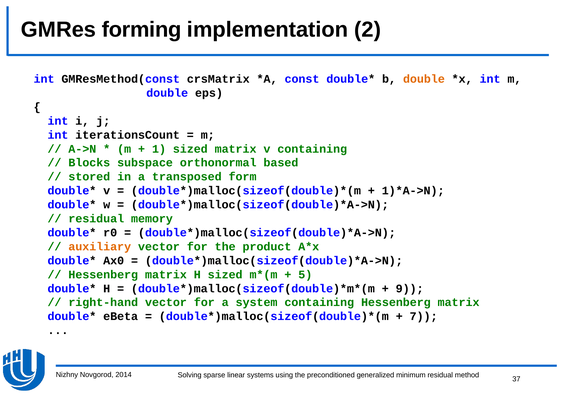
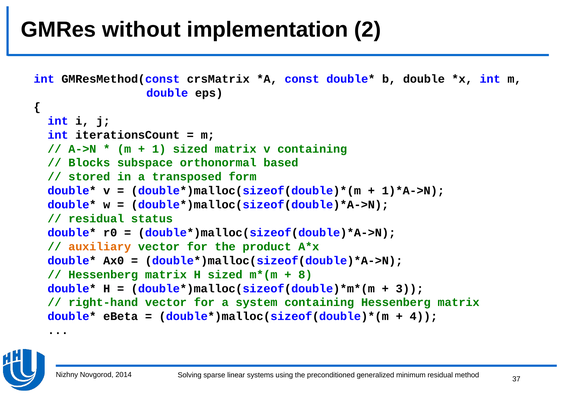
forming: forming -> without
double at (424, 79) colour: orange -> black
memory: memory -> status
5: 5 -> 8
9: 9 -> 3
7: 7 -> 4
